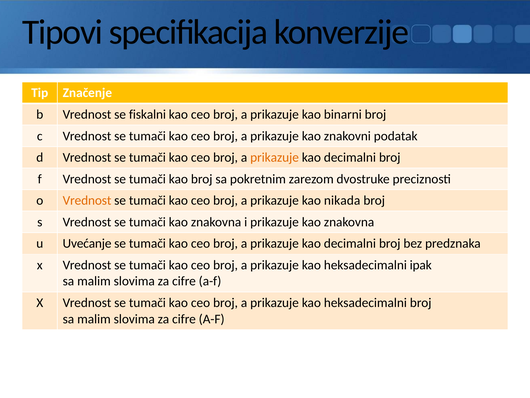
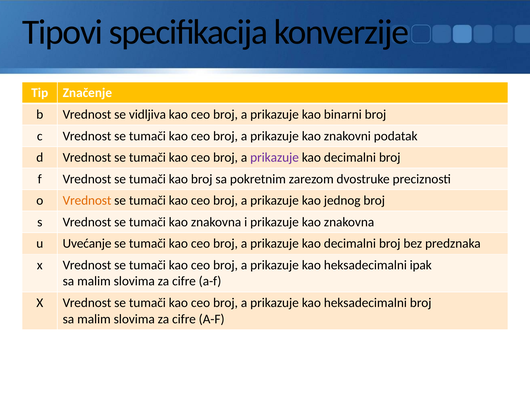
fiskalni: fiskalni -> vidljiva
prikazuje at (275, 157) colour: orange -> purple
nikada: nikada -> jednog
